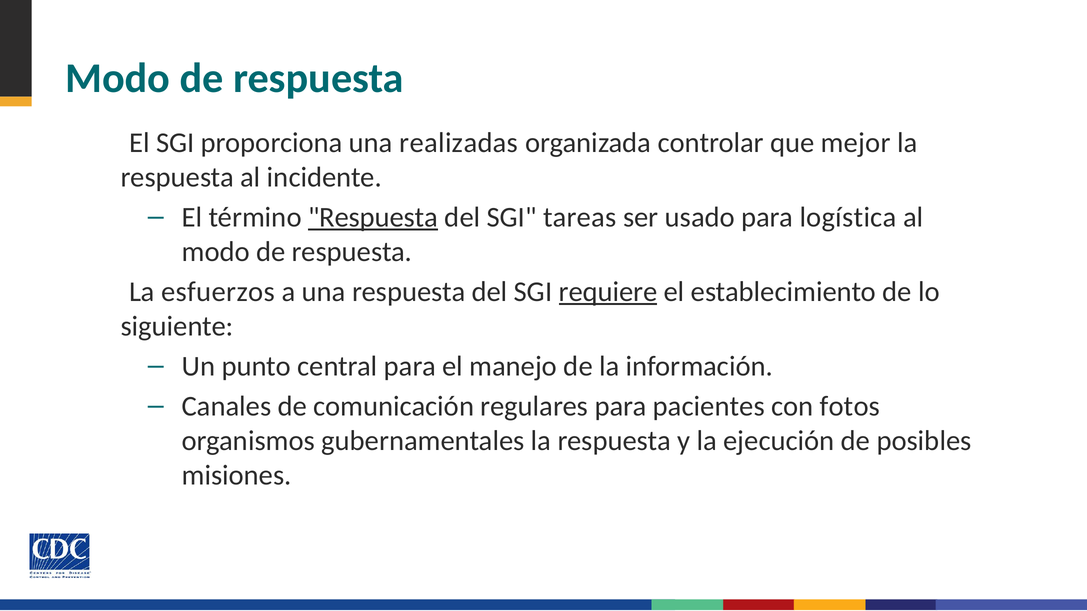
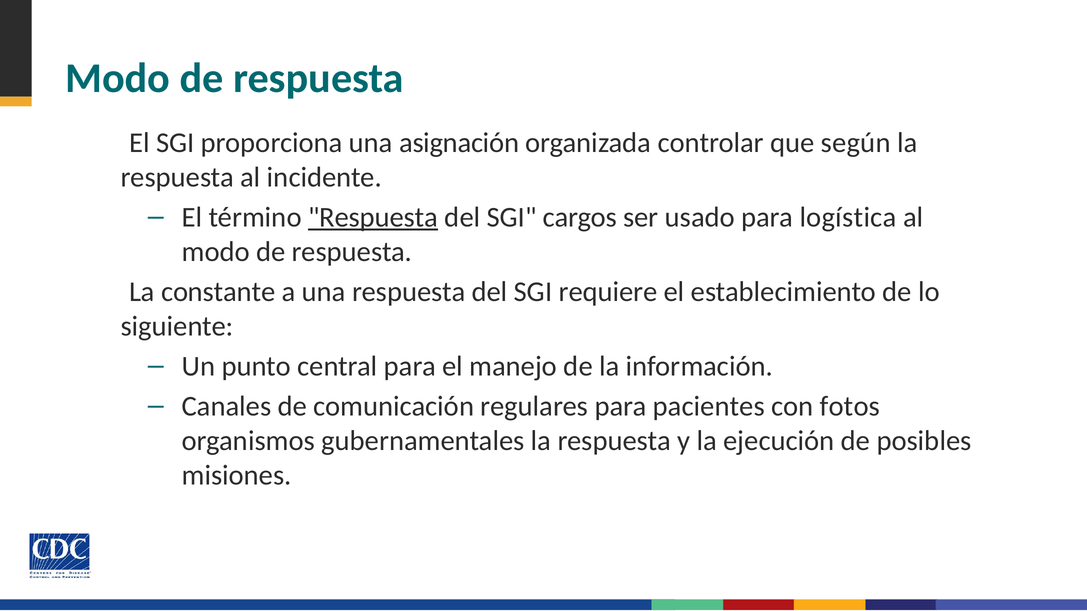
realizadas: realizadas -> asignación
mejor: mejor -> según
tareas: tareas -> cargos
esfuerzos: esfuerzos -> constante
requiere underline: present -> none
